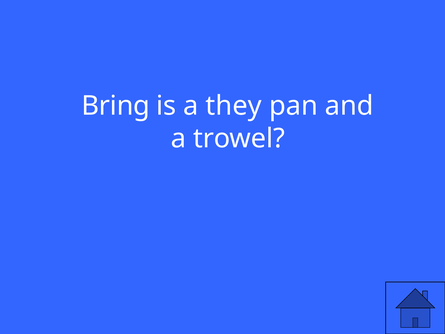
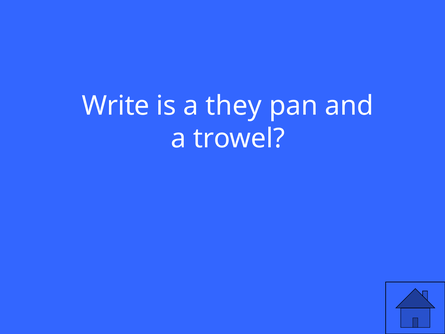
Bring: Bring -> Write
